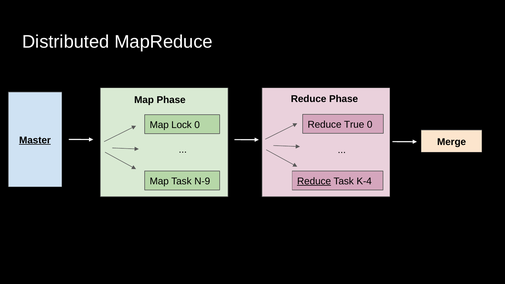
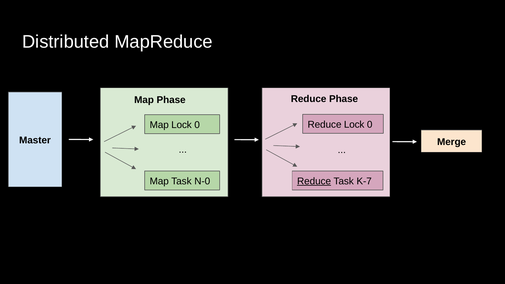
Reduce True: True -> Lock
Master underline: present -> none
N-9: N-9 -> N-0
K-4: K-4 -> K-7
